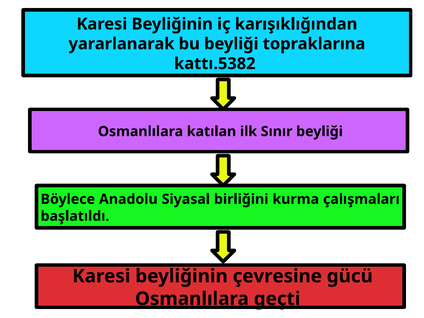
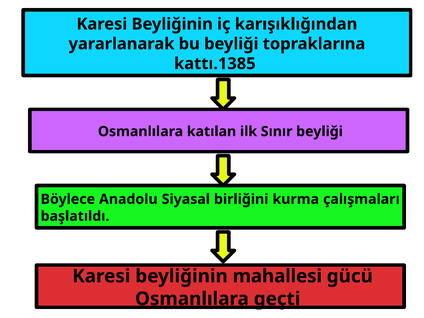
kattı.5382: kattı.5382 -> kattı.1385
çevresine: çevresine -> mahallesi
